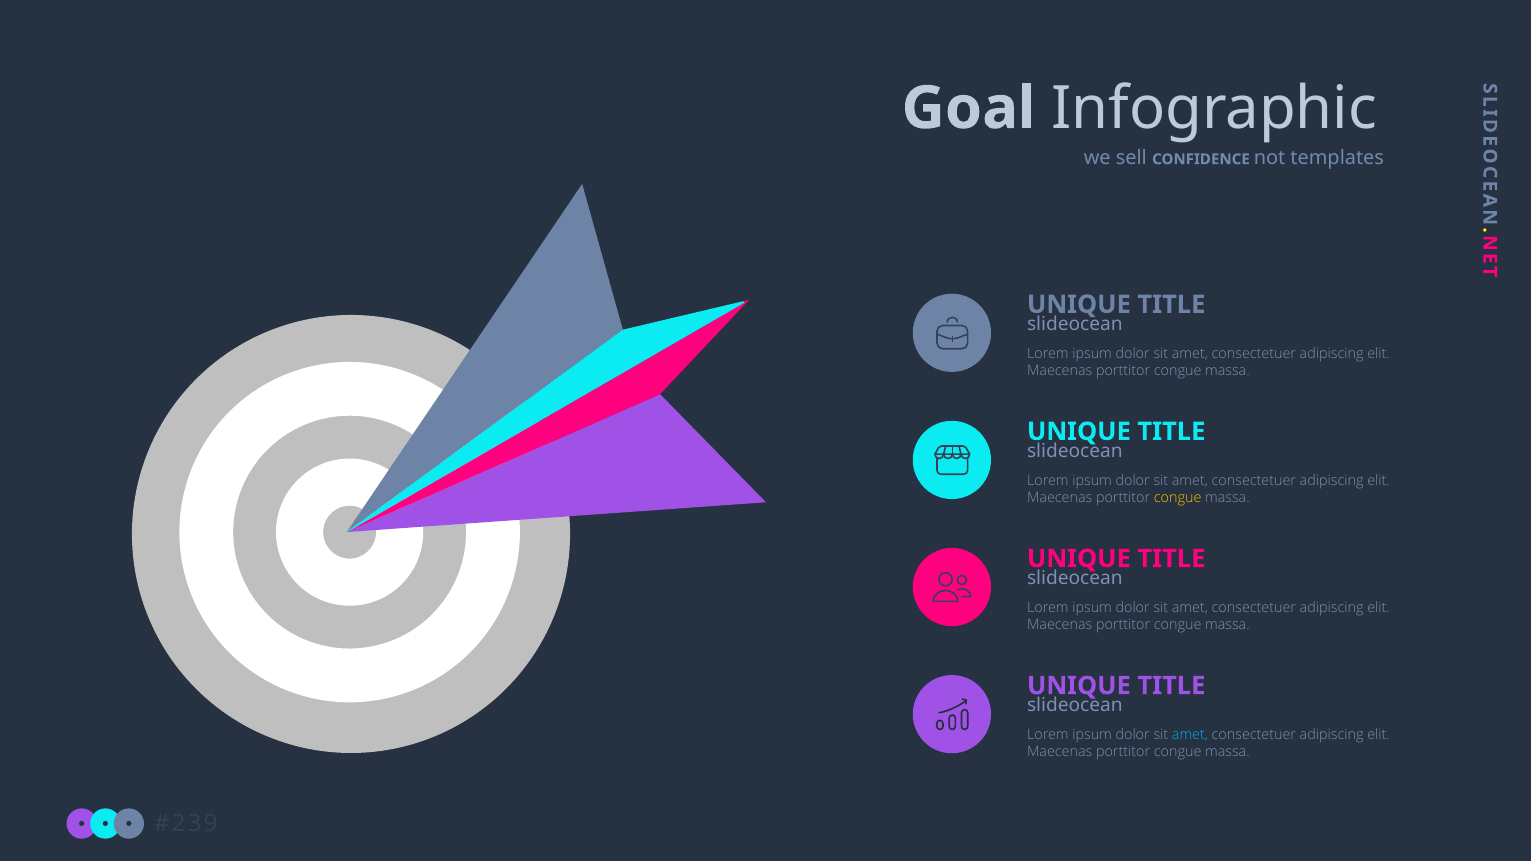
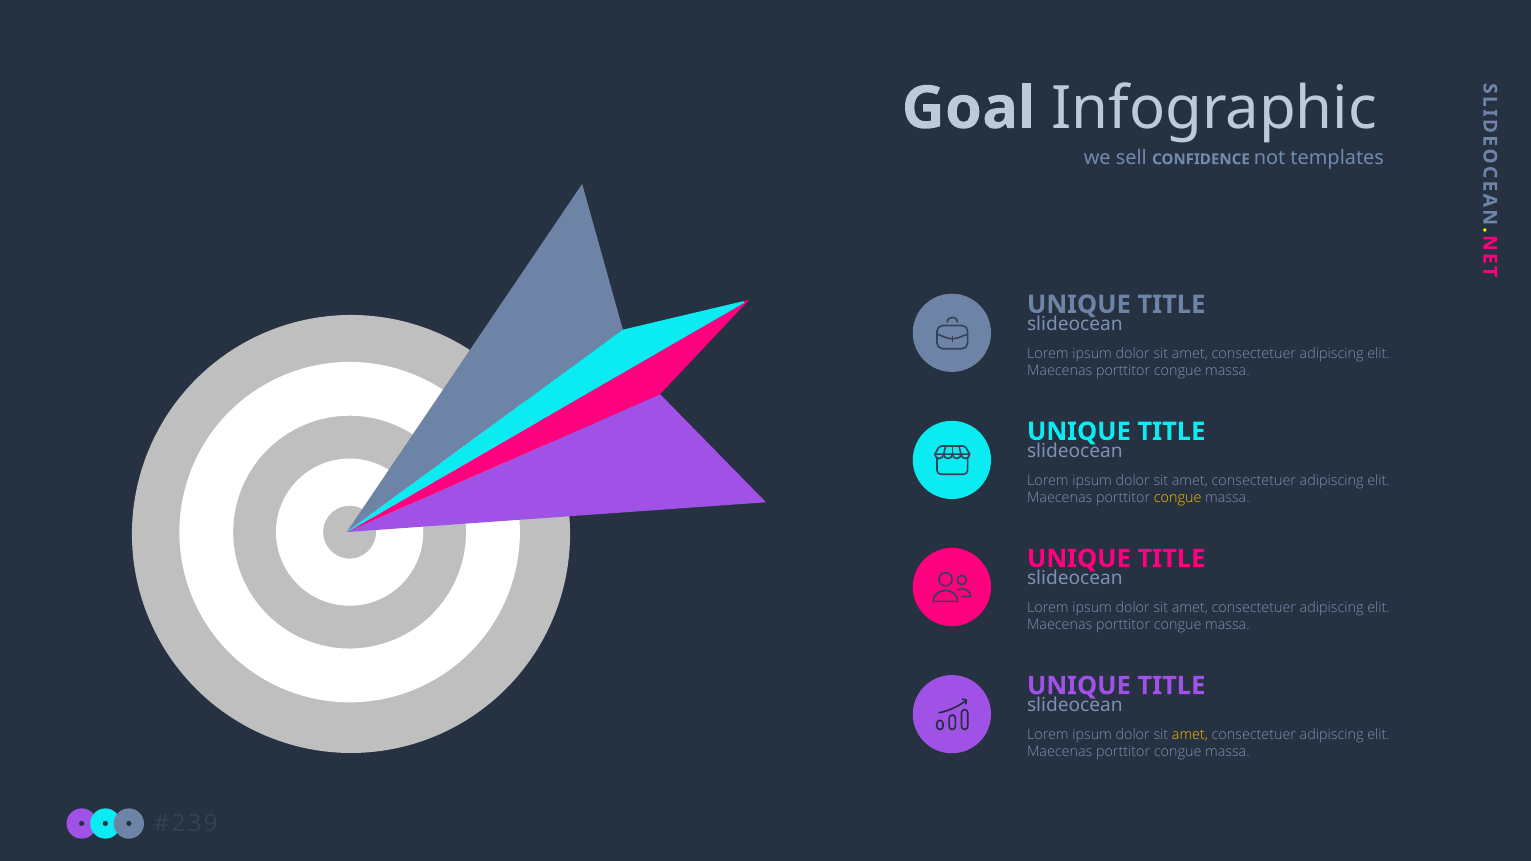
amet at (1190, 735) colour: light blue -> yellow
